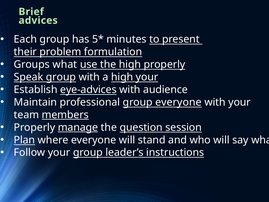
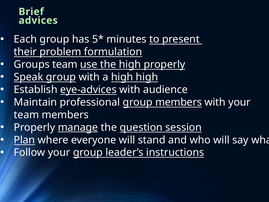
Groups what: what -> team
high your: your -> high
group everyone: everyone -> members
members at (65, 115) underline: present -> none
